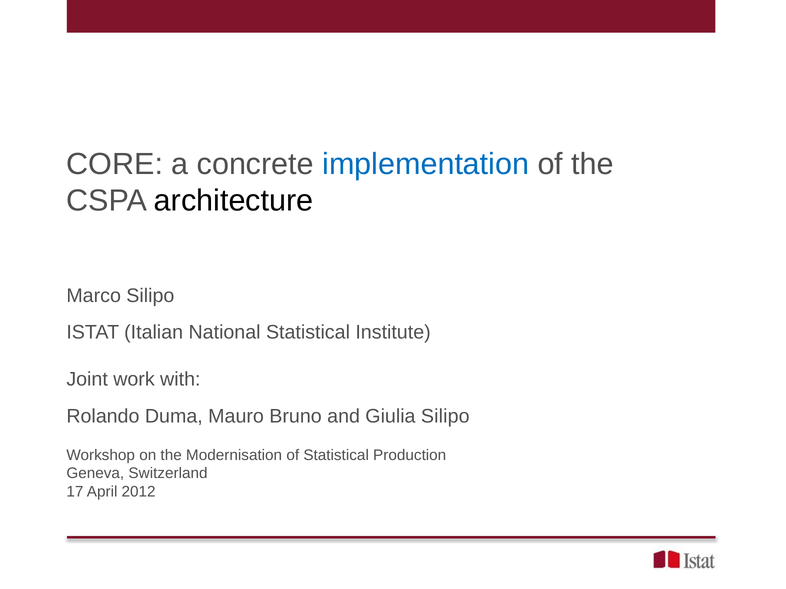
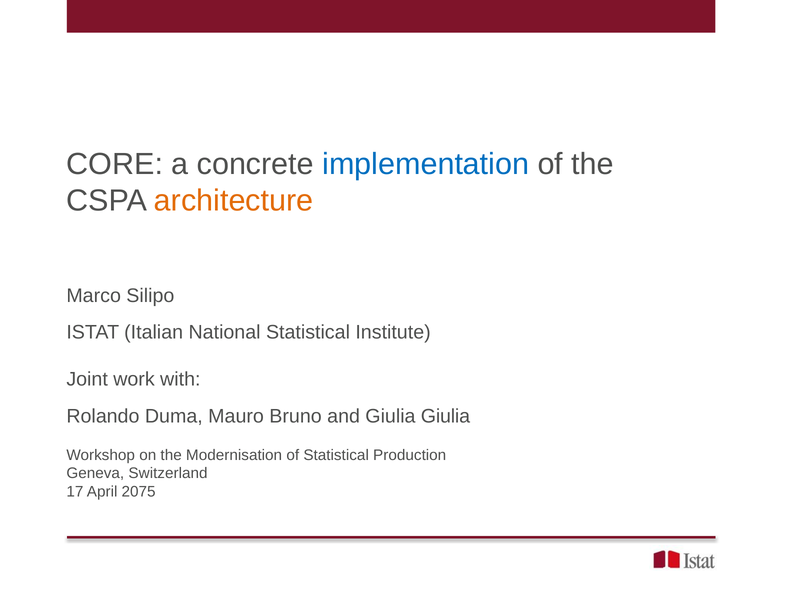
architecture colour: black -> orange
Giulia Silipo: Silipo -> Giulia
2012: 2012 -> 2075
